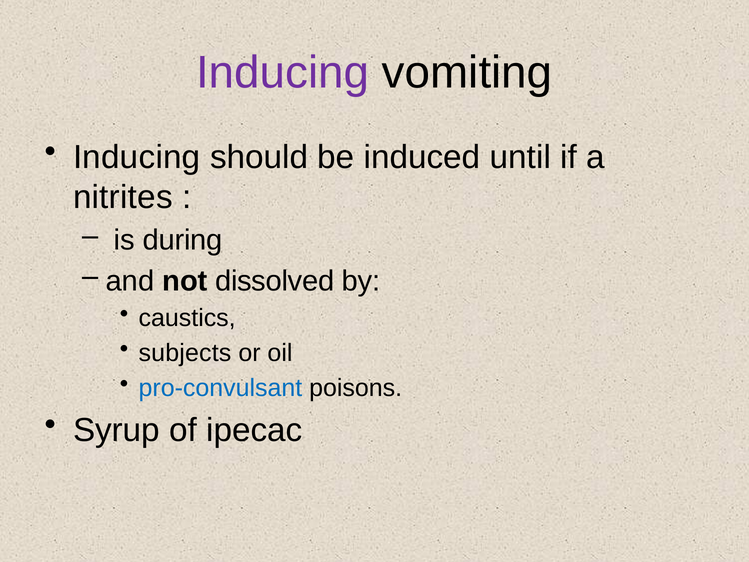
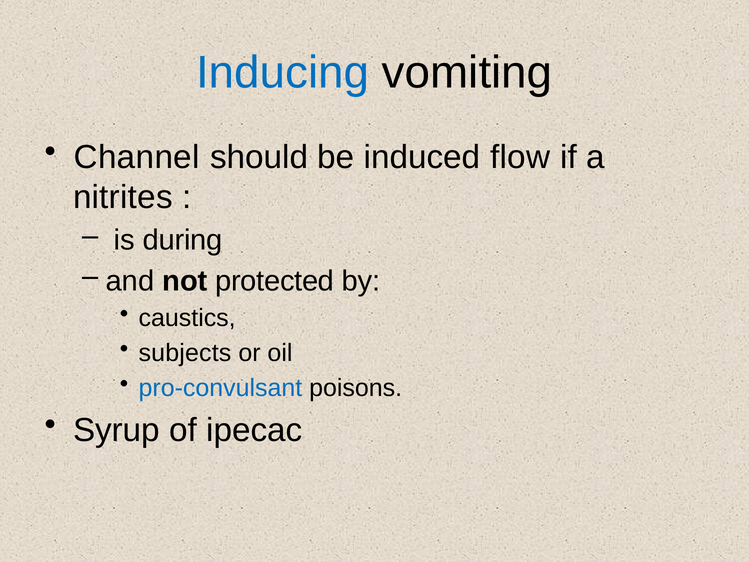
Inducing at (283, 73) colour: purple -> blue
Inducing at (137, 157): Inducing -> Channel
until: until -> flow
dissolved: dissolved -> protected
